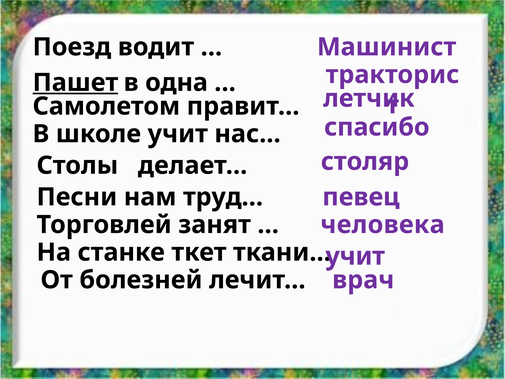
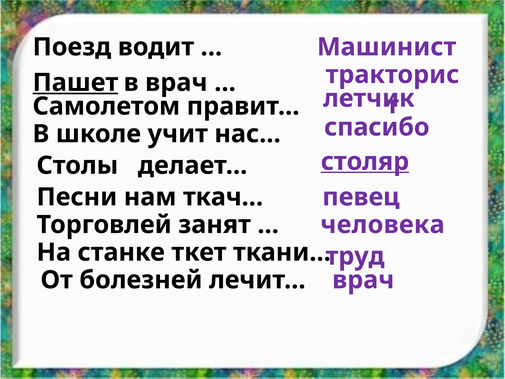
в одна: одна -> врач
столяр underline: none -> present
труд…: труд… -> ткач…
учит at (355, 256): учит -> труд
